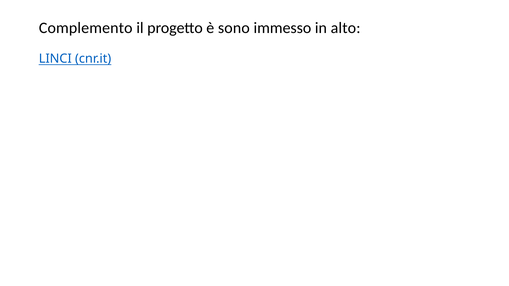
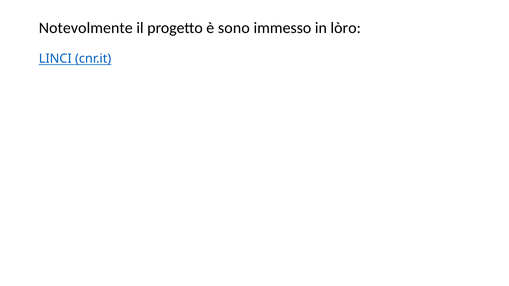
Complemento: Complemento -> Notevolmente
alto: alto -> lòro
